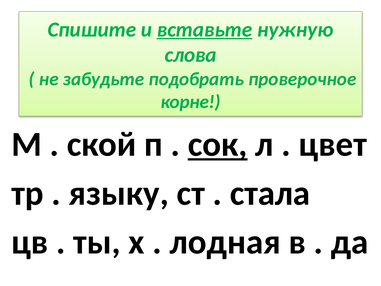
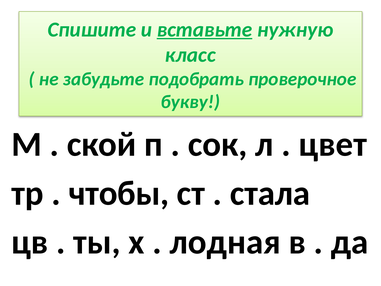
слова: слова -> класс
корне: корне -> букву
сок underline: present -> none
языку: языку -> чтобы
